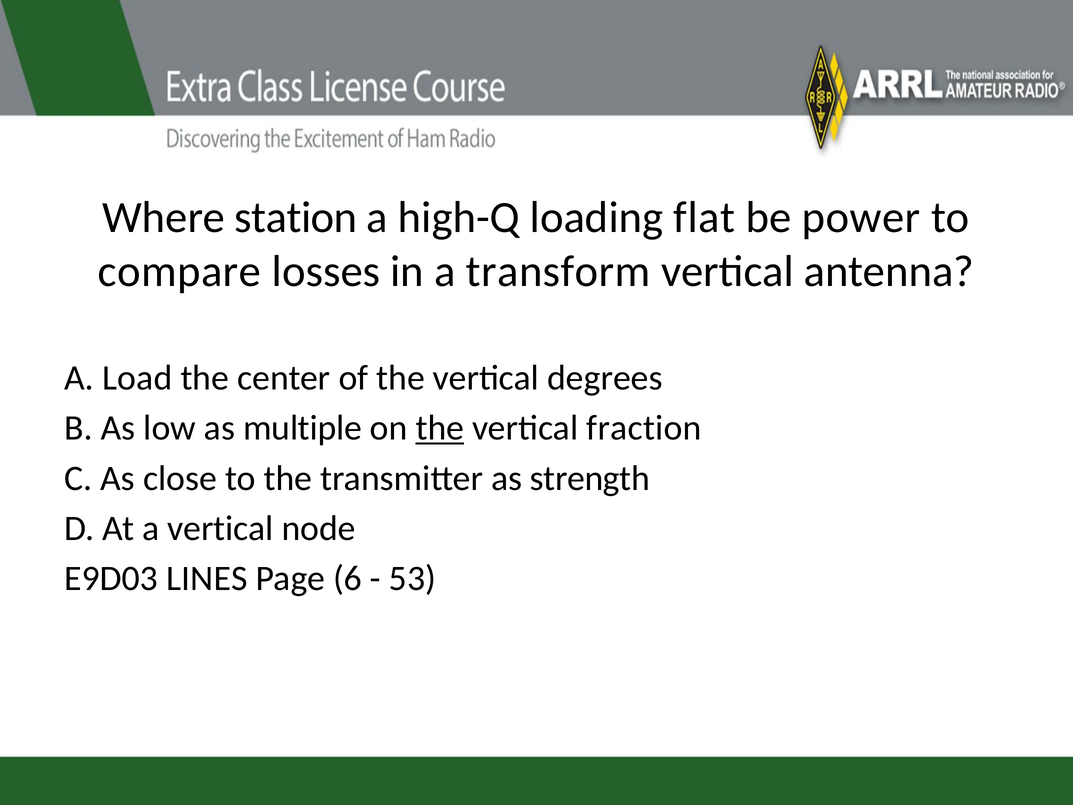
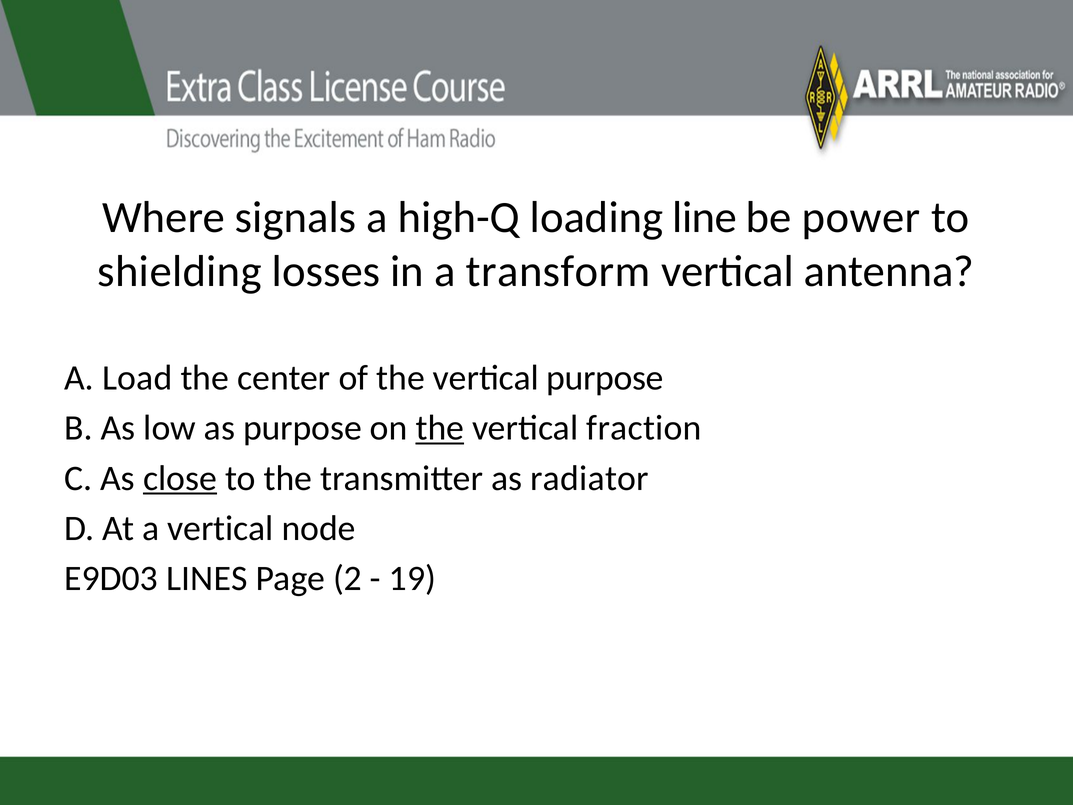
station: station -> signals
flat: flat -> line
compare: compare -> shielding
vertical degrees: degrees -> purpose
as multiple: multiple -> purpose
close underline: none -> present
strength: strength -> radiator
6: 6 -> 2
53: 53 -> 19
